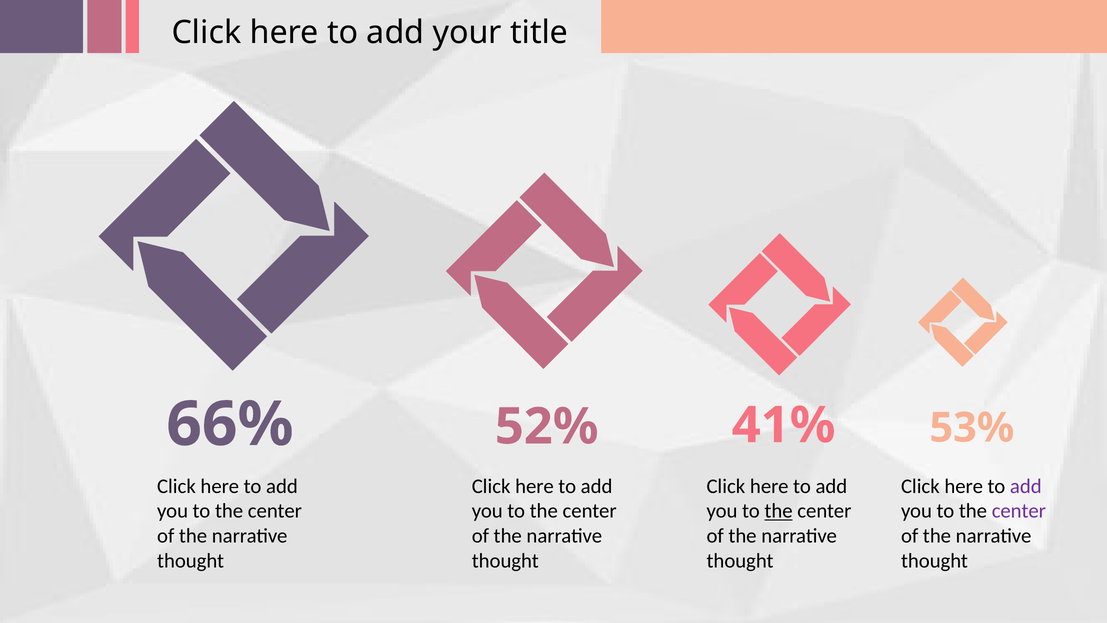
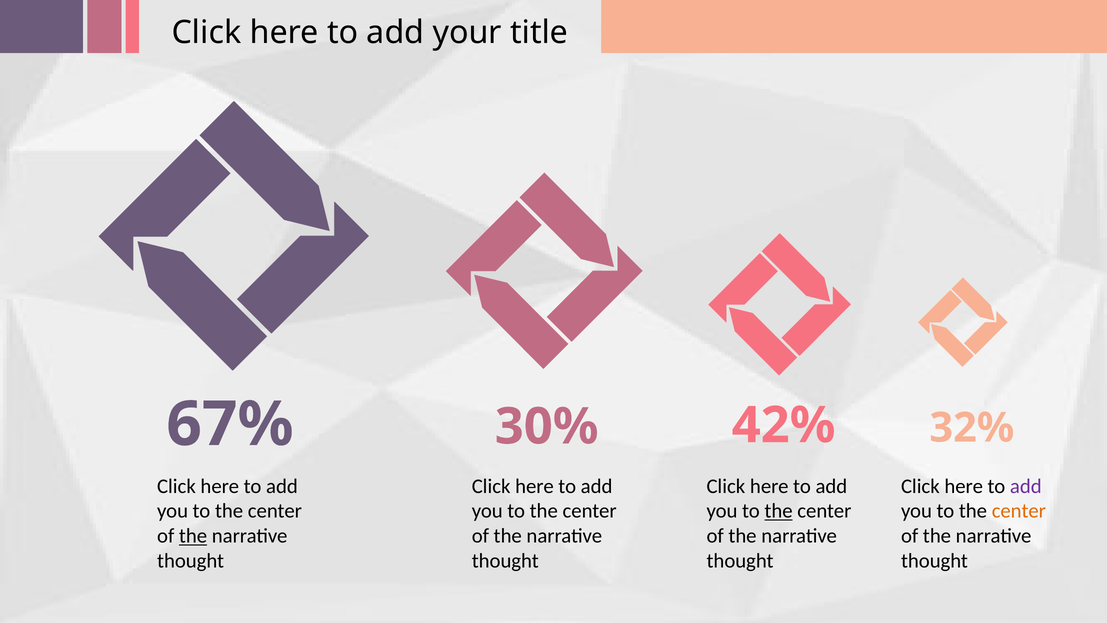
66%: 66% -> 67%
41%: 41% -> 42%
52%: 52% -> 30%
53%: 53% -> 32%
center at (1019, 511) colour: purple -> orange
the at (193, 536) underline: none -> present
